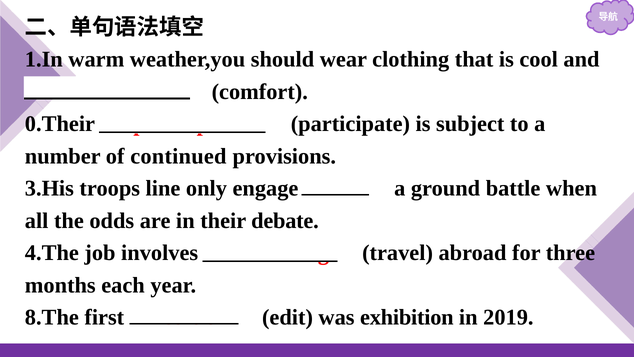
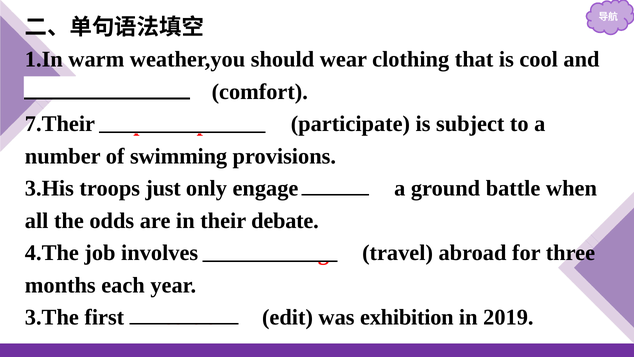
0.Their: 0.Their -> 7.Their
continued: continued -> swimming
line: line -> just
8.The: 8.The -> 3.The
